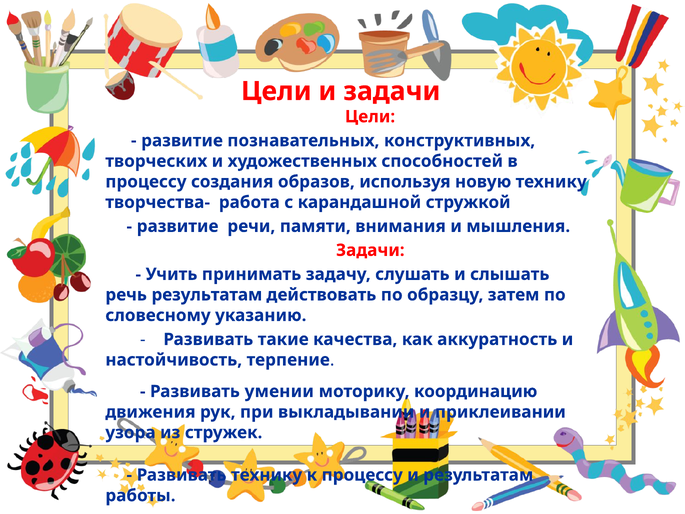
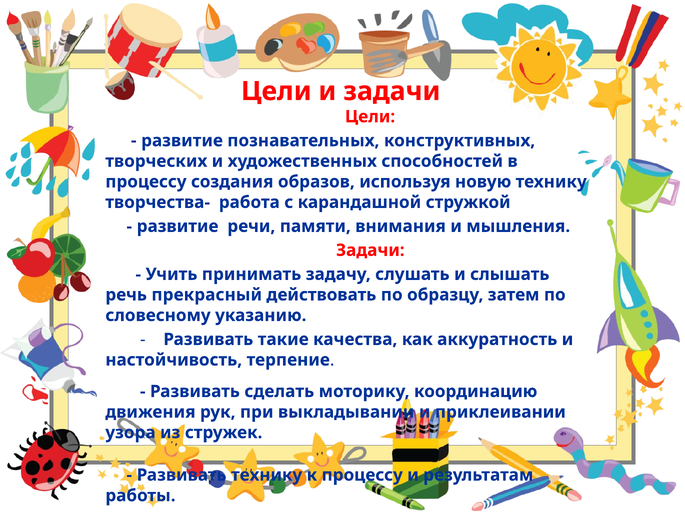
речь результатам: результатам -> прекрасный
умении: умении -> сделать
